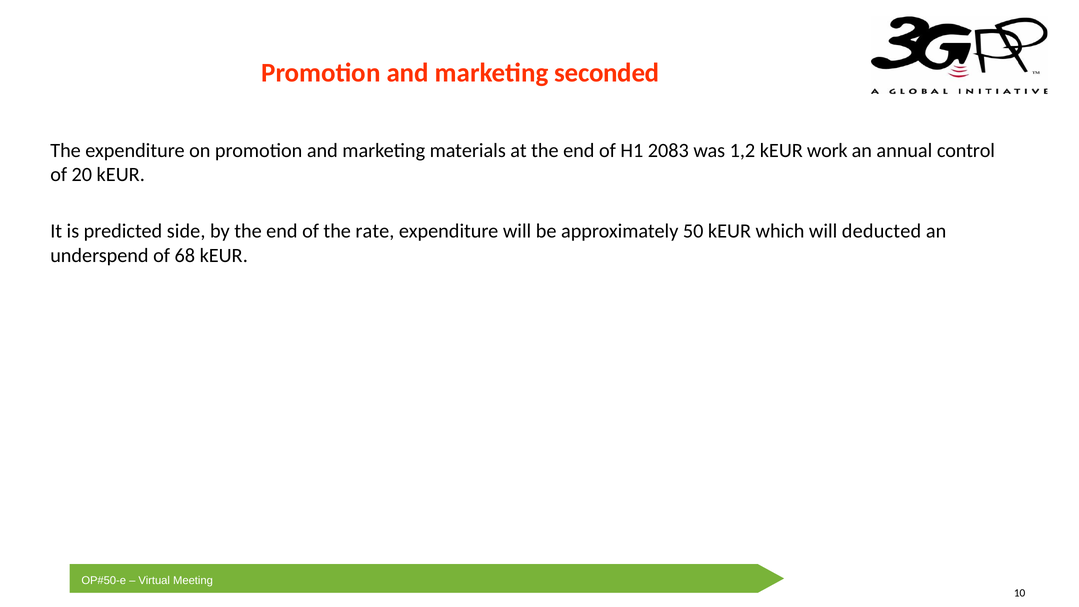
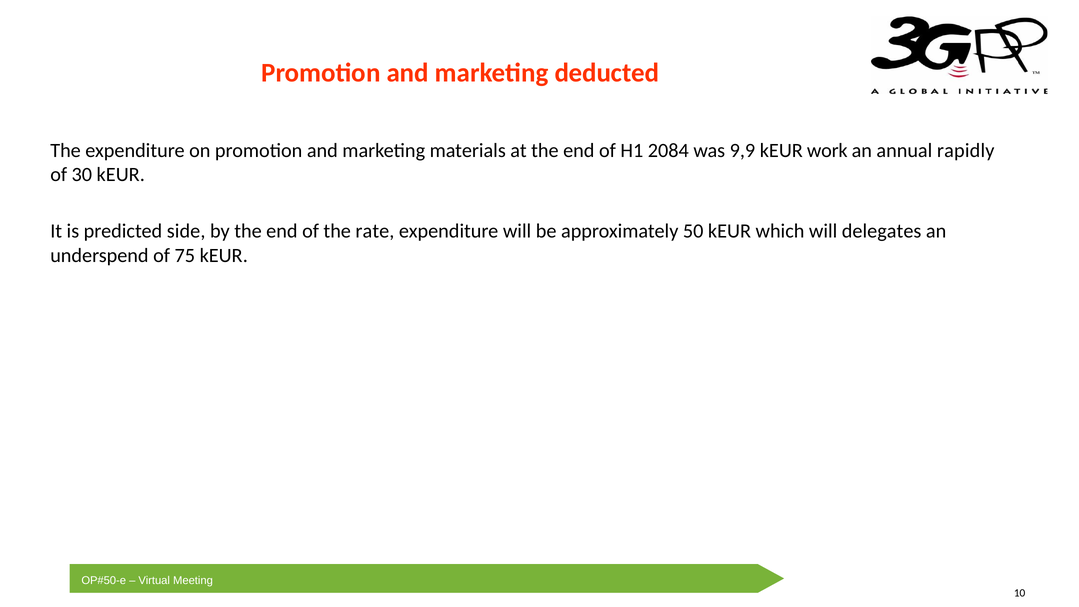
seconded: seconded -> deducted
2083: 2083 -> 2084
1,2: 1,2 -> 9,9
control: control -> rapidly
20: 20 -> 30
deducted: deducted -> delegates
68: 68 -> 75
